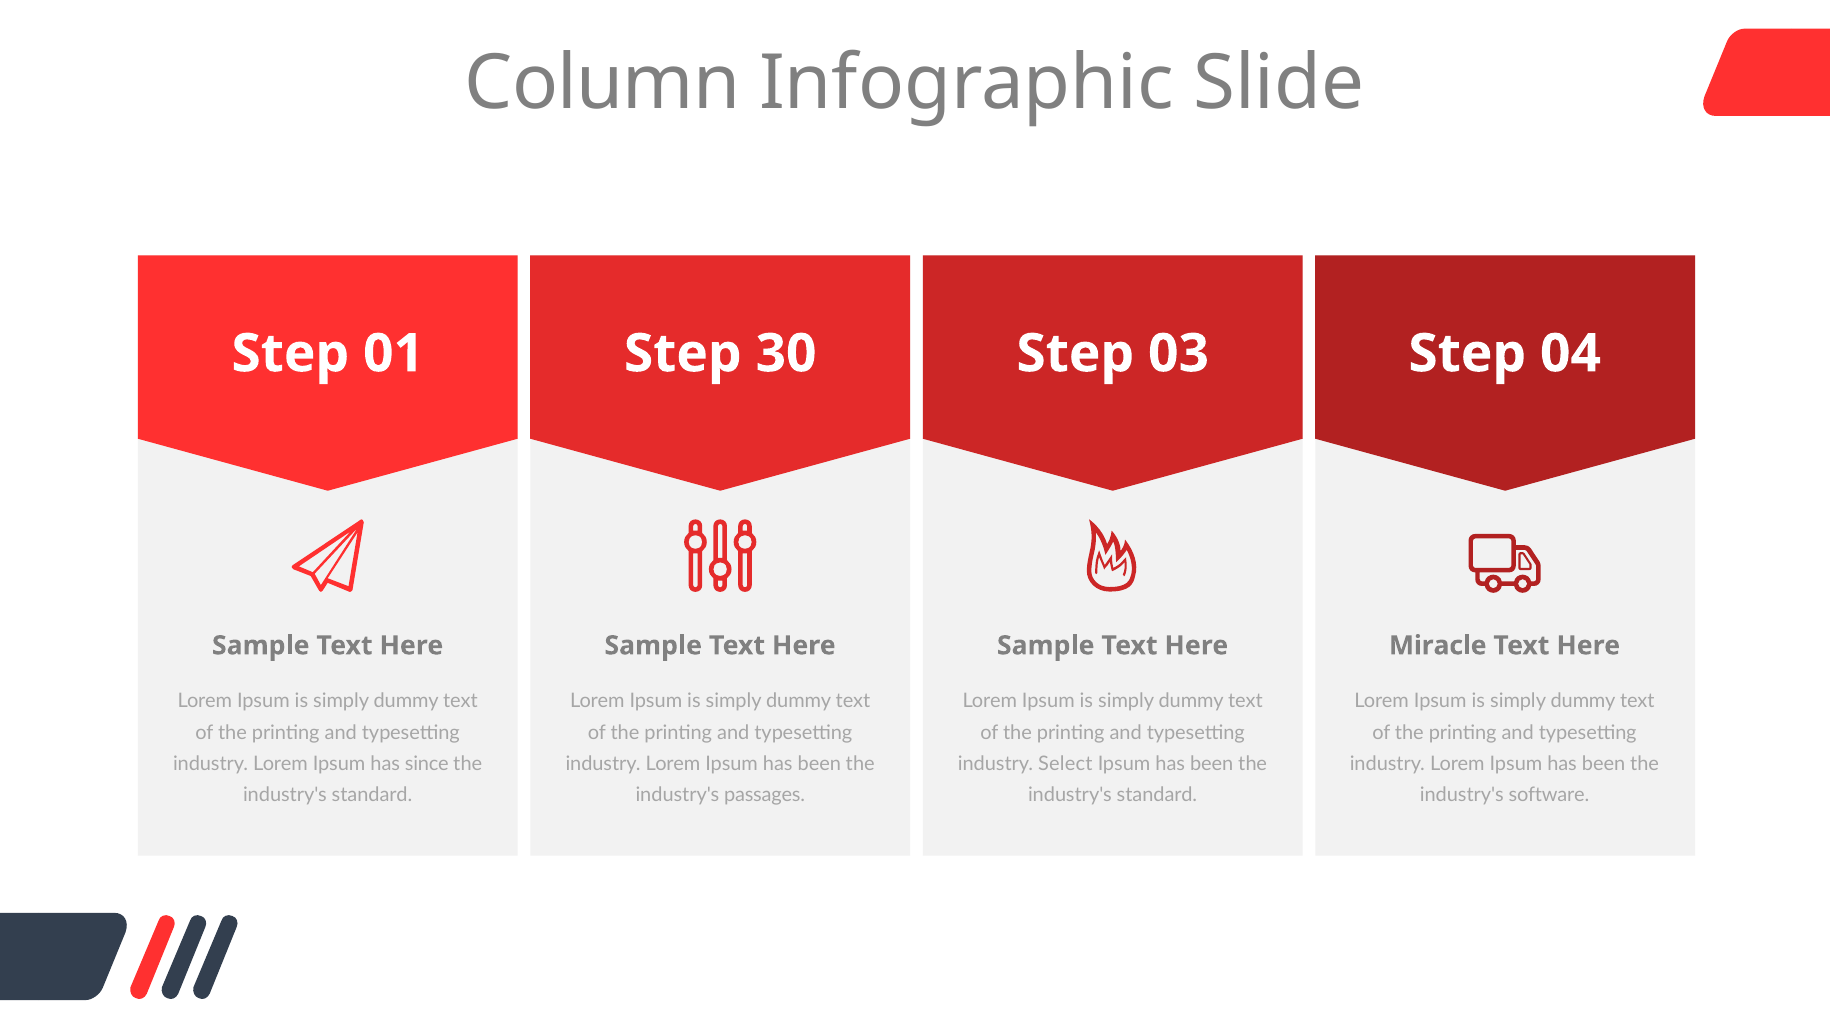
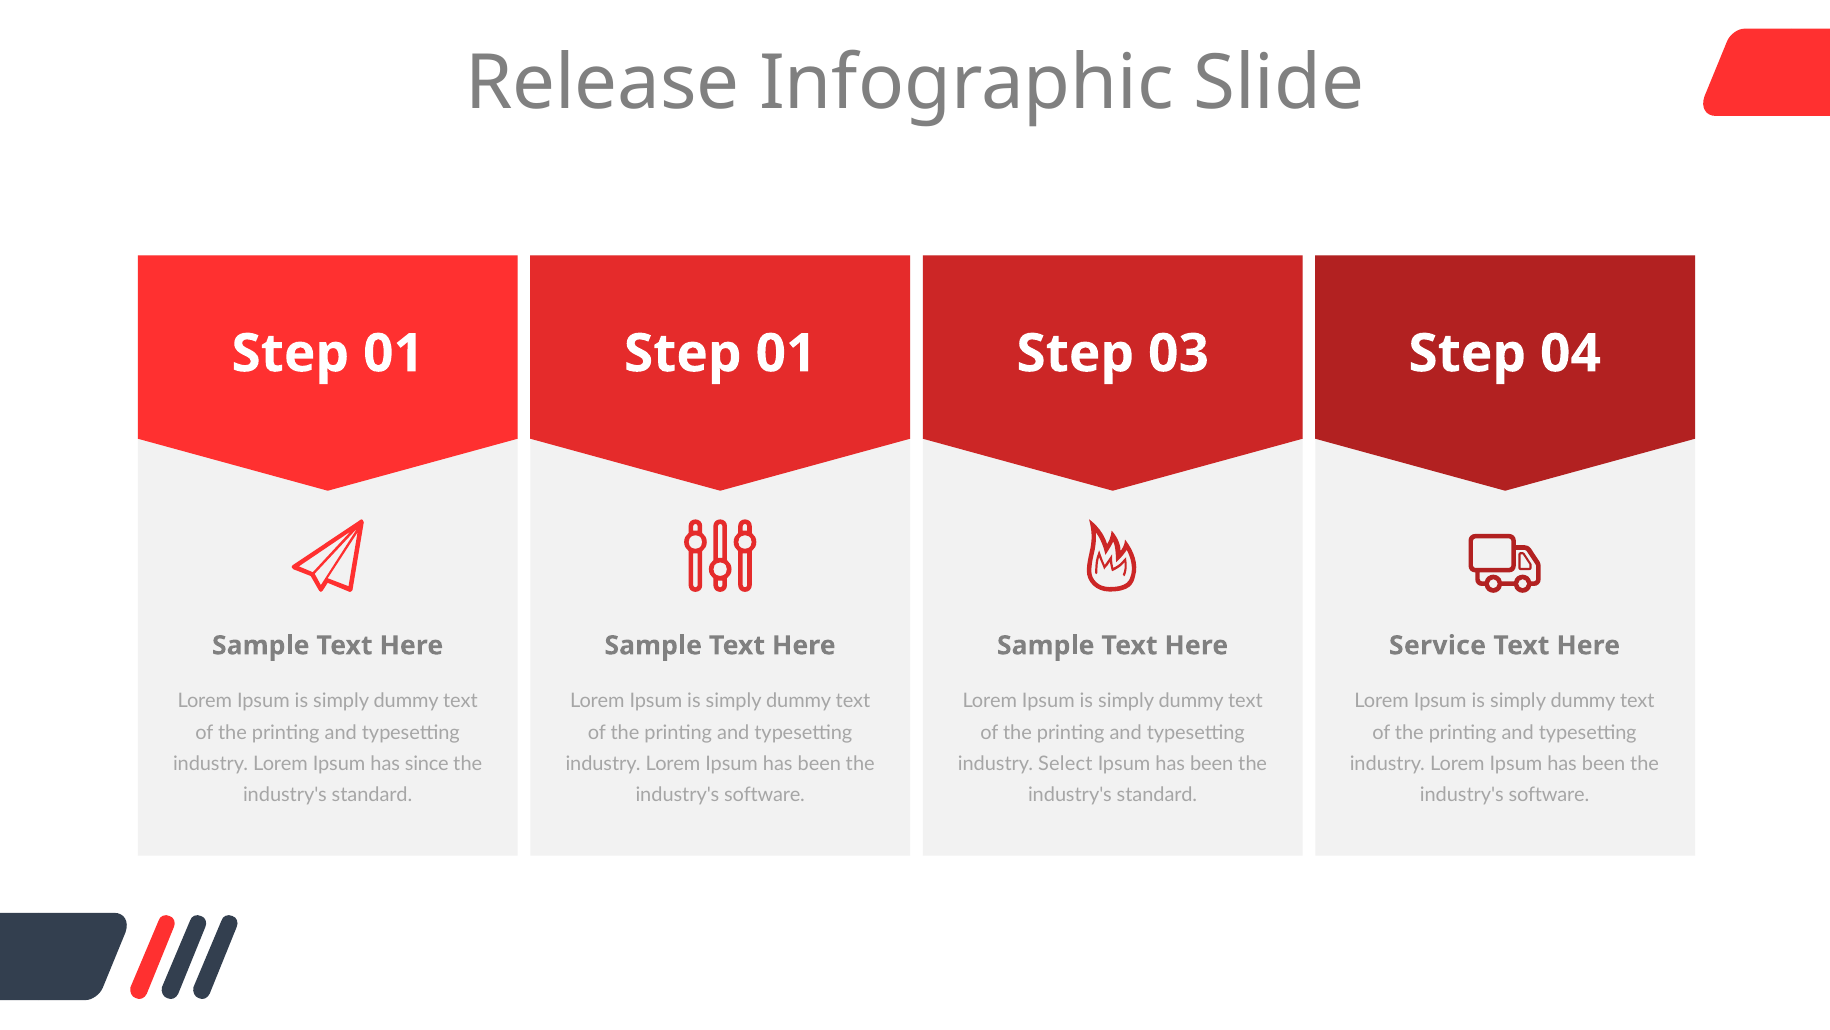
Column: Column -> Release
01 Step 30: 30 -> 01
Miracle: Miracle -> Service
passages at (765, 794): passages -> software
